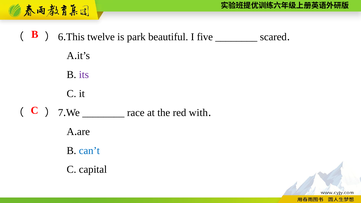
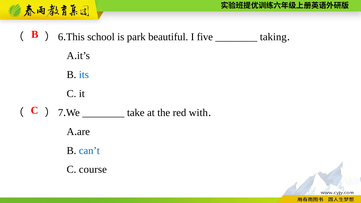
twelve: twelve -> school
scared: scared -> taking
its colour: purple -> blue
race: race -> take
capital: capital -> course
